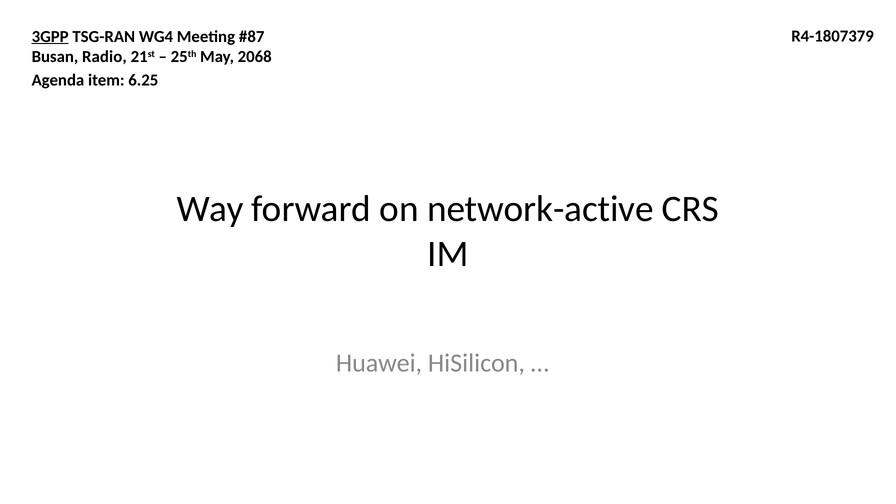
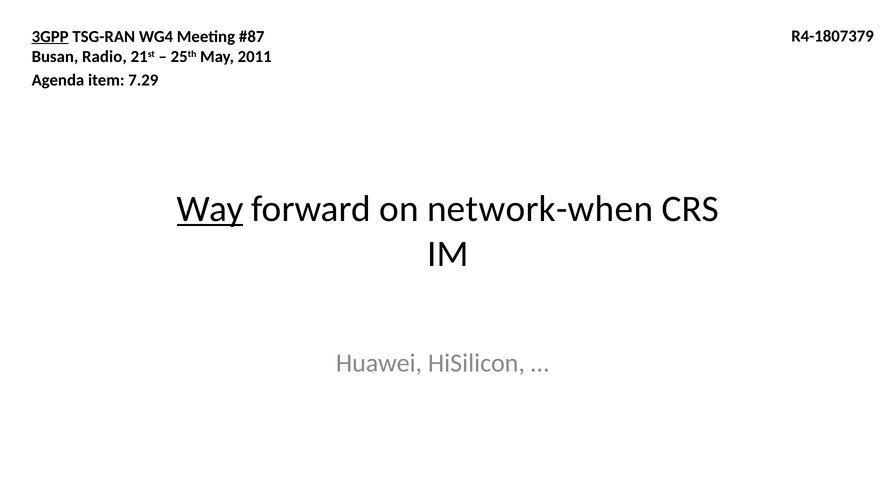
2068: 2068 -> 2011
6.25: 6.25 -> 7.29
Way underline: none -> present
network-active: network-active -> network-when
